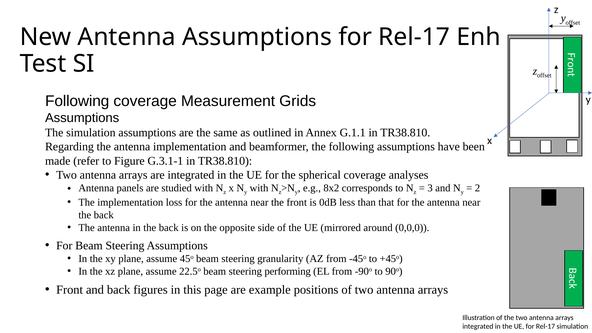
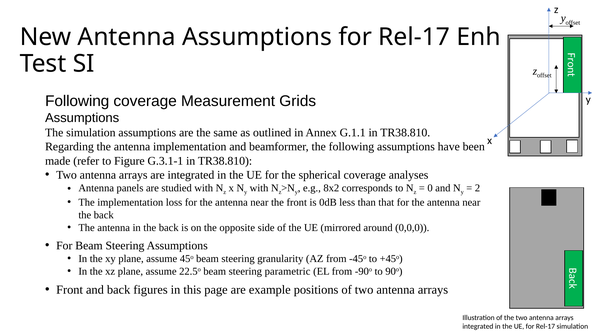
3: 3 -> 0
performing: performing -> parametric
